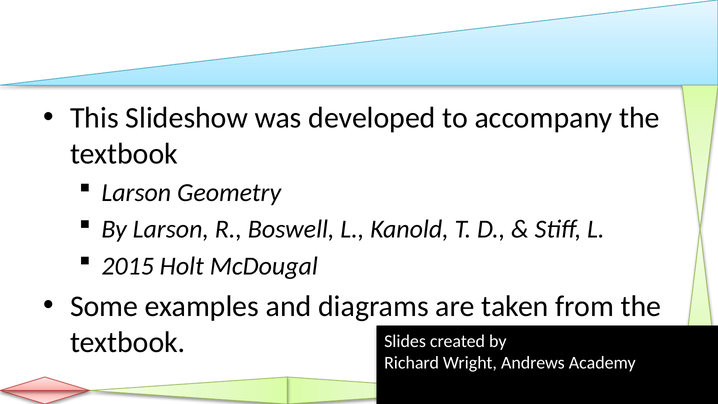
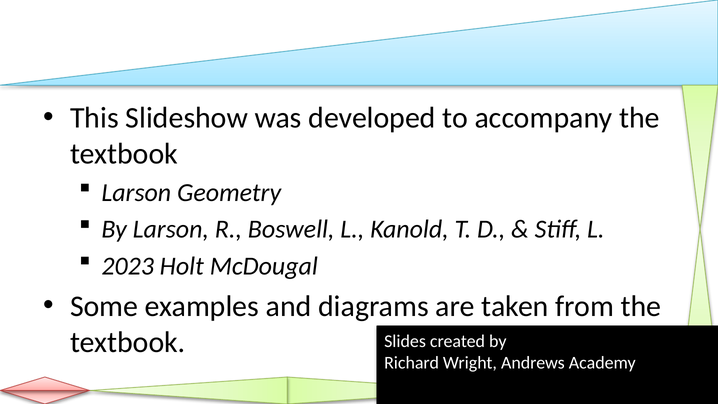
2015: 2015 -> 2023
